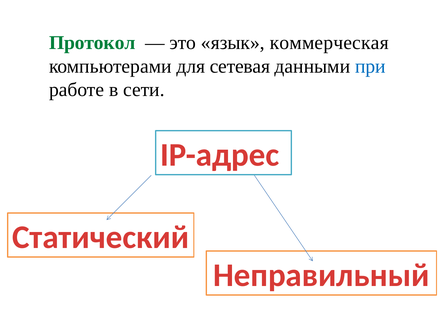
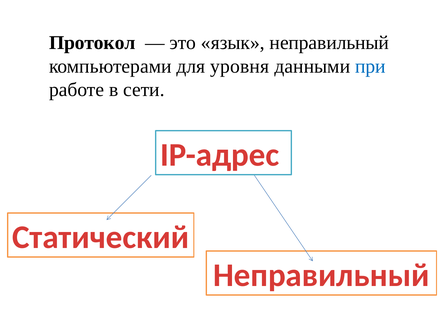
Протокол colour: green -> black
язык коммерческая: коммерческая -> неправильный
сетевая: сетевая -> уровня
